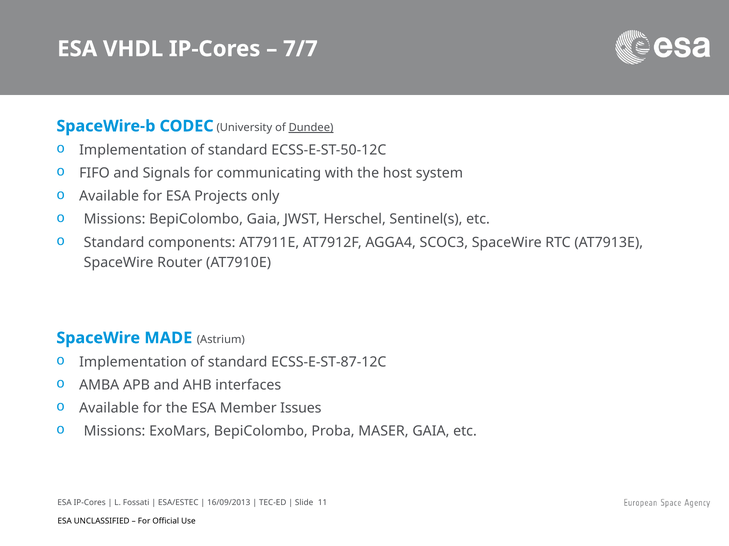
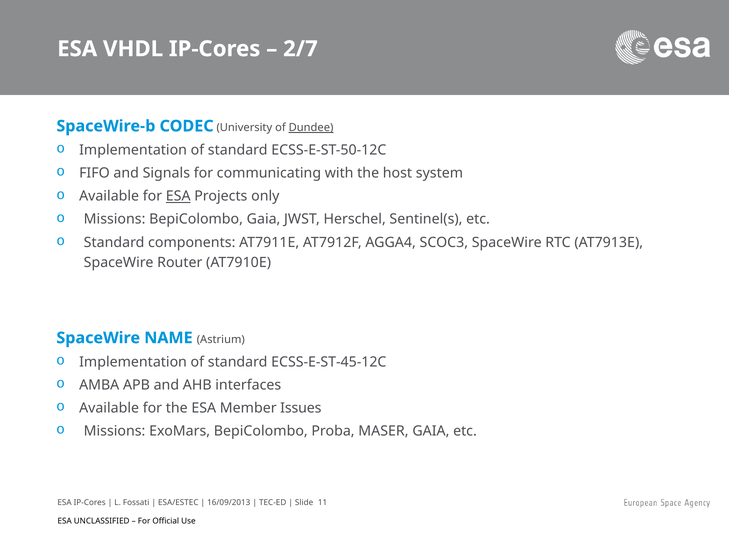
7/7: 7/7 -> 2/7
ESA at (178, 197) underline: none -> present
MADE: MADE -> NAME
ECSS-E-ST-87-12C: ECSS-E-ST-87-12C -> ECSS-E-ST-45-12C
